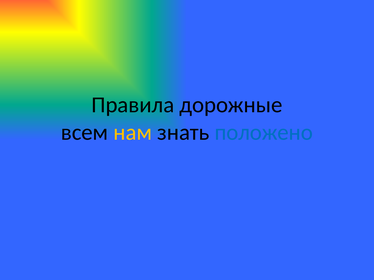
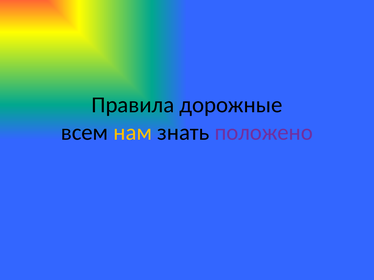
положено colour: blue -> purple
